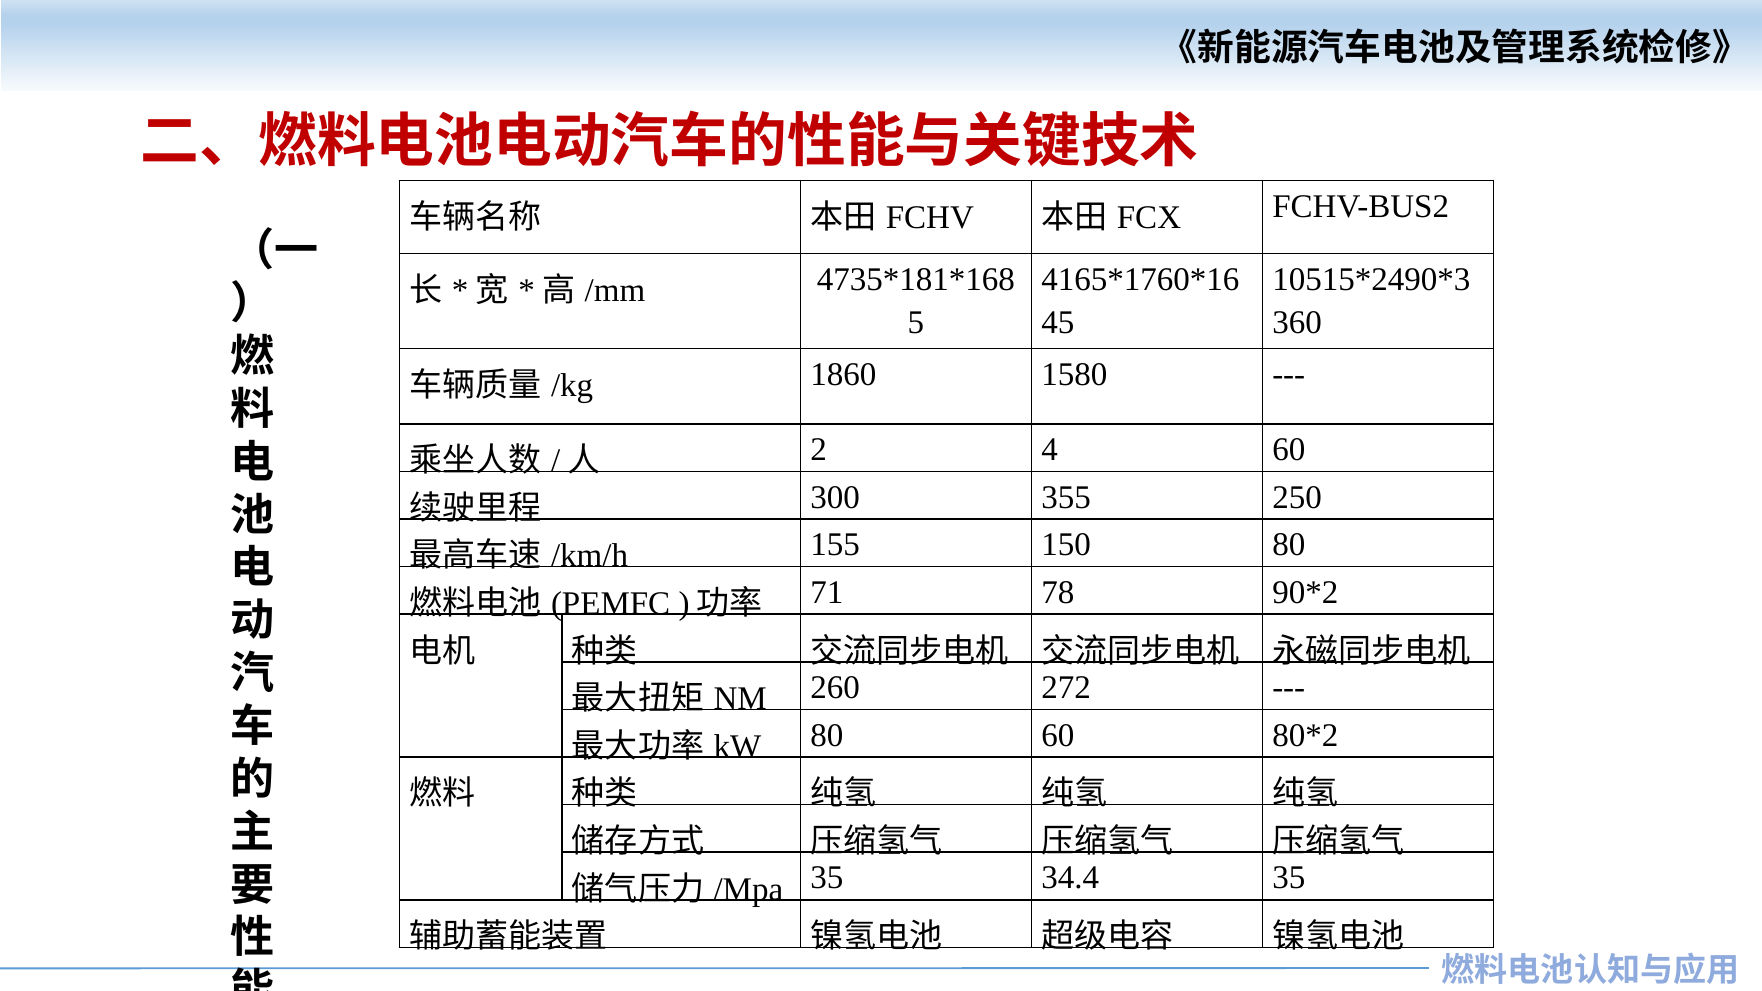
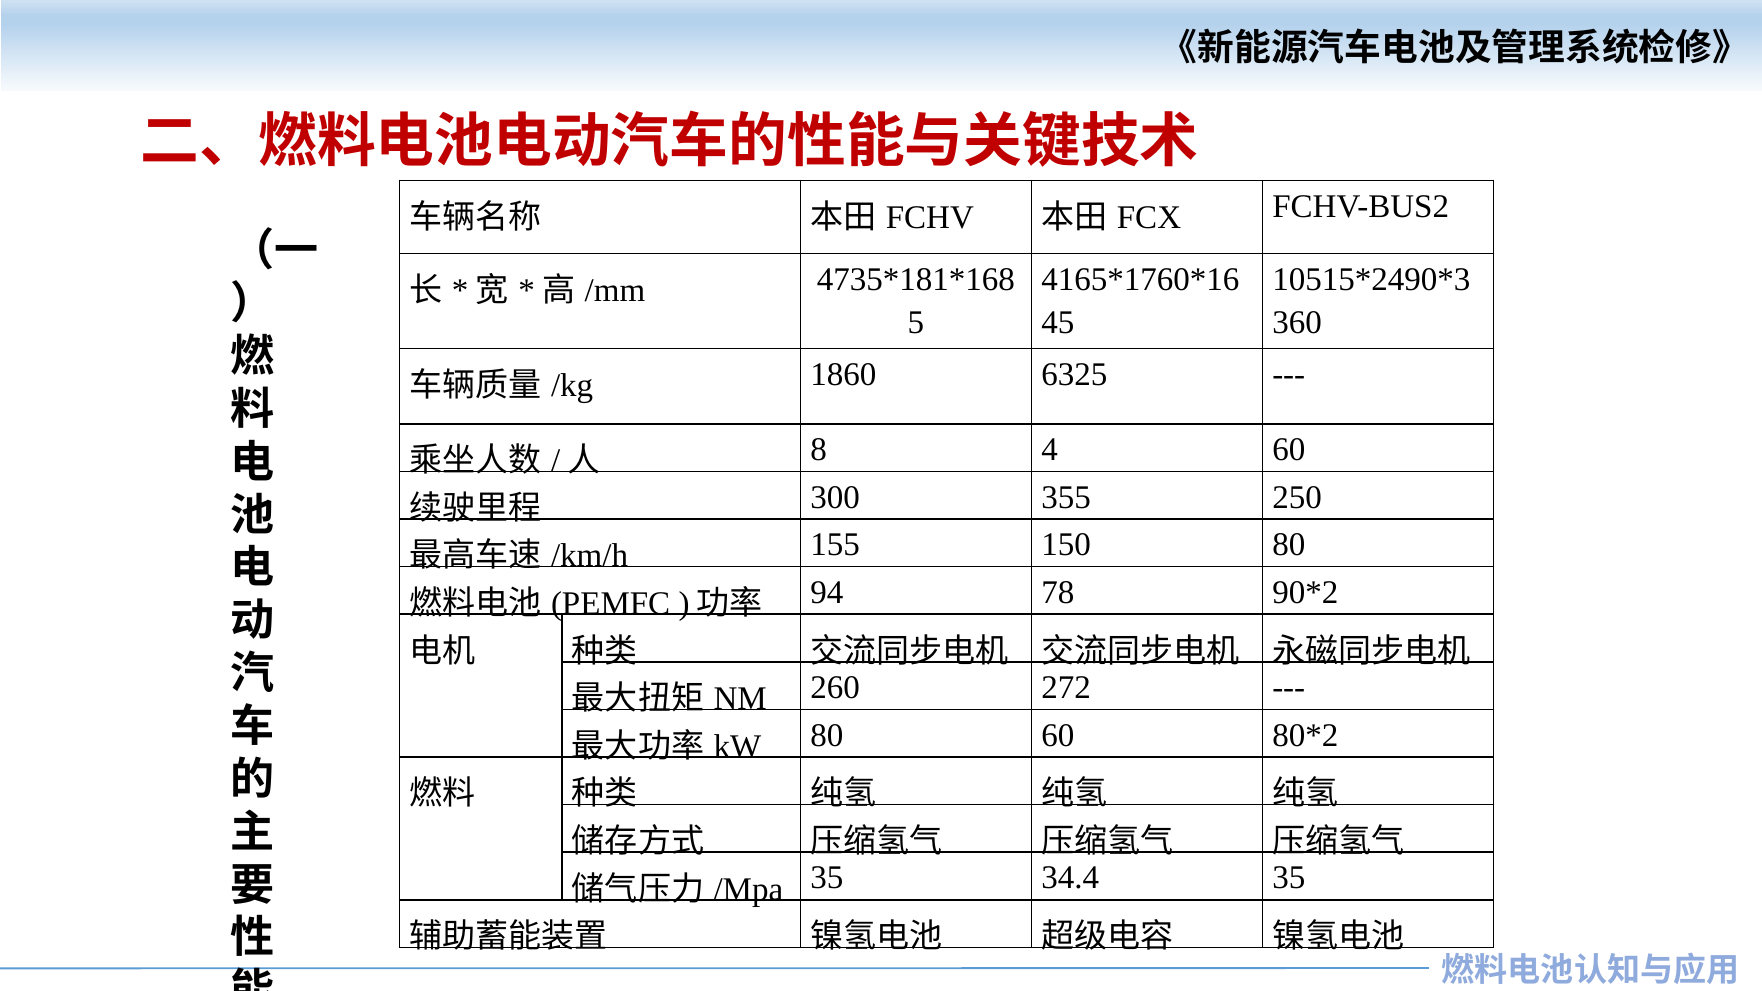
1580: 1580 -> 6325
2: 2 -> 8
71: 71 -> 94
